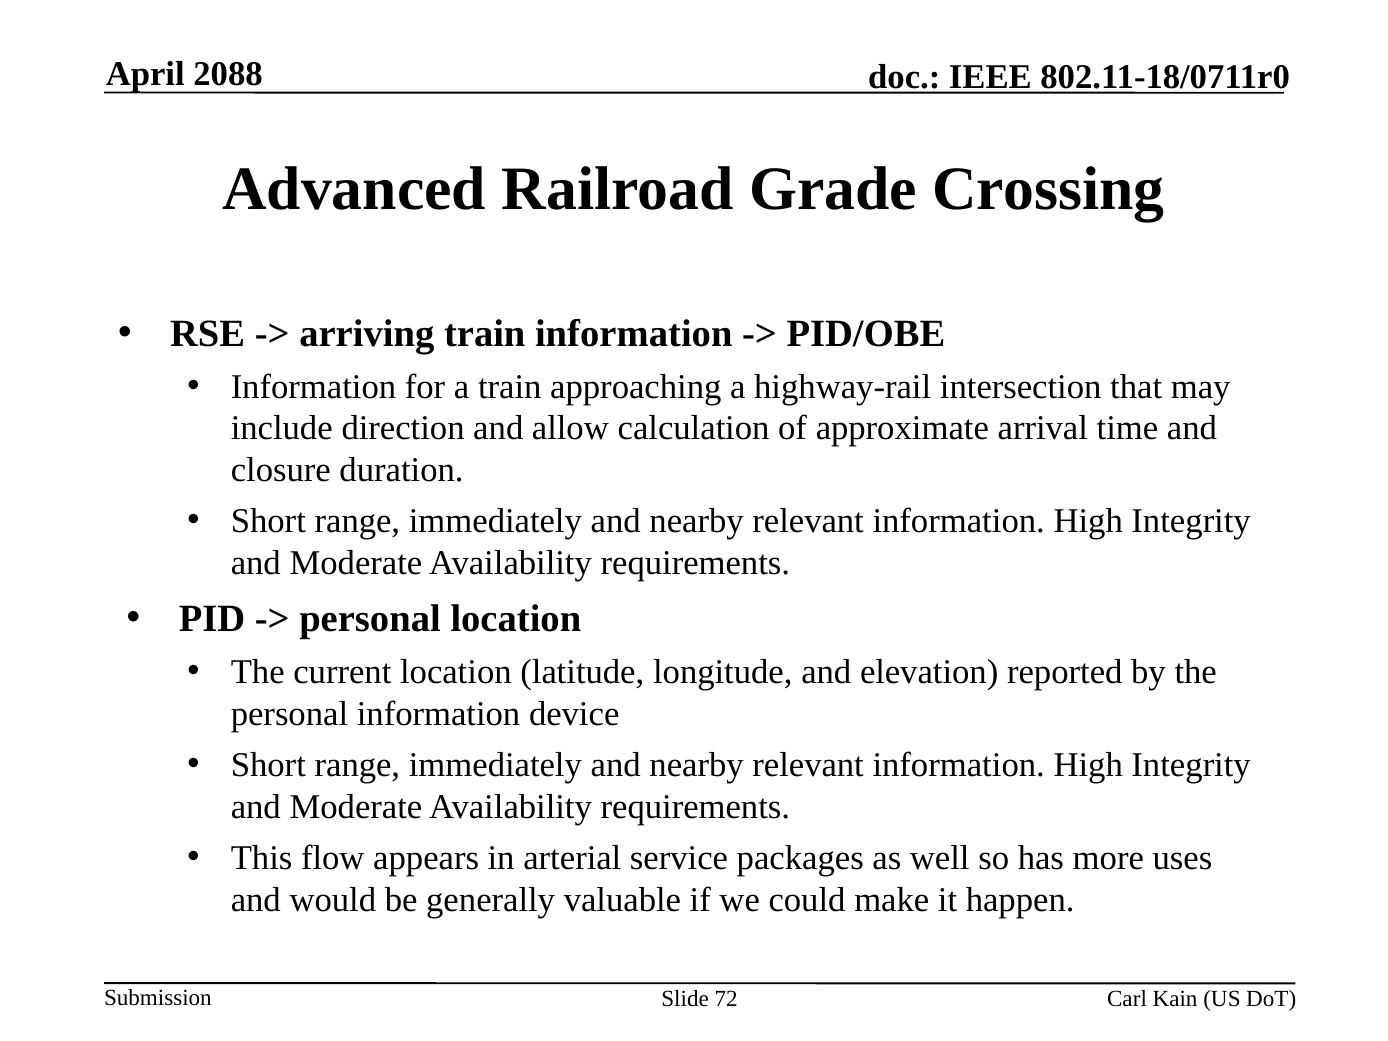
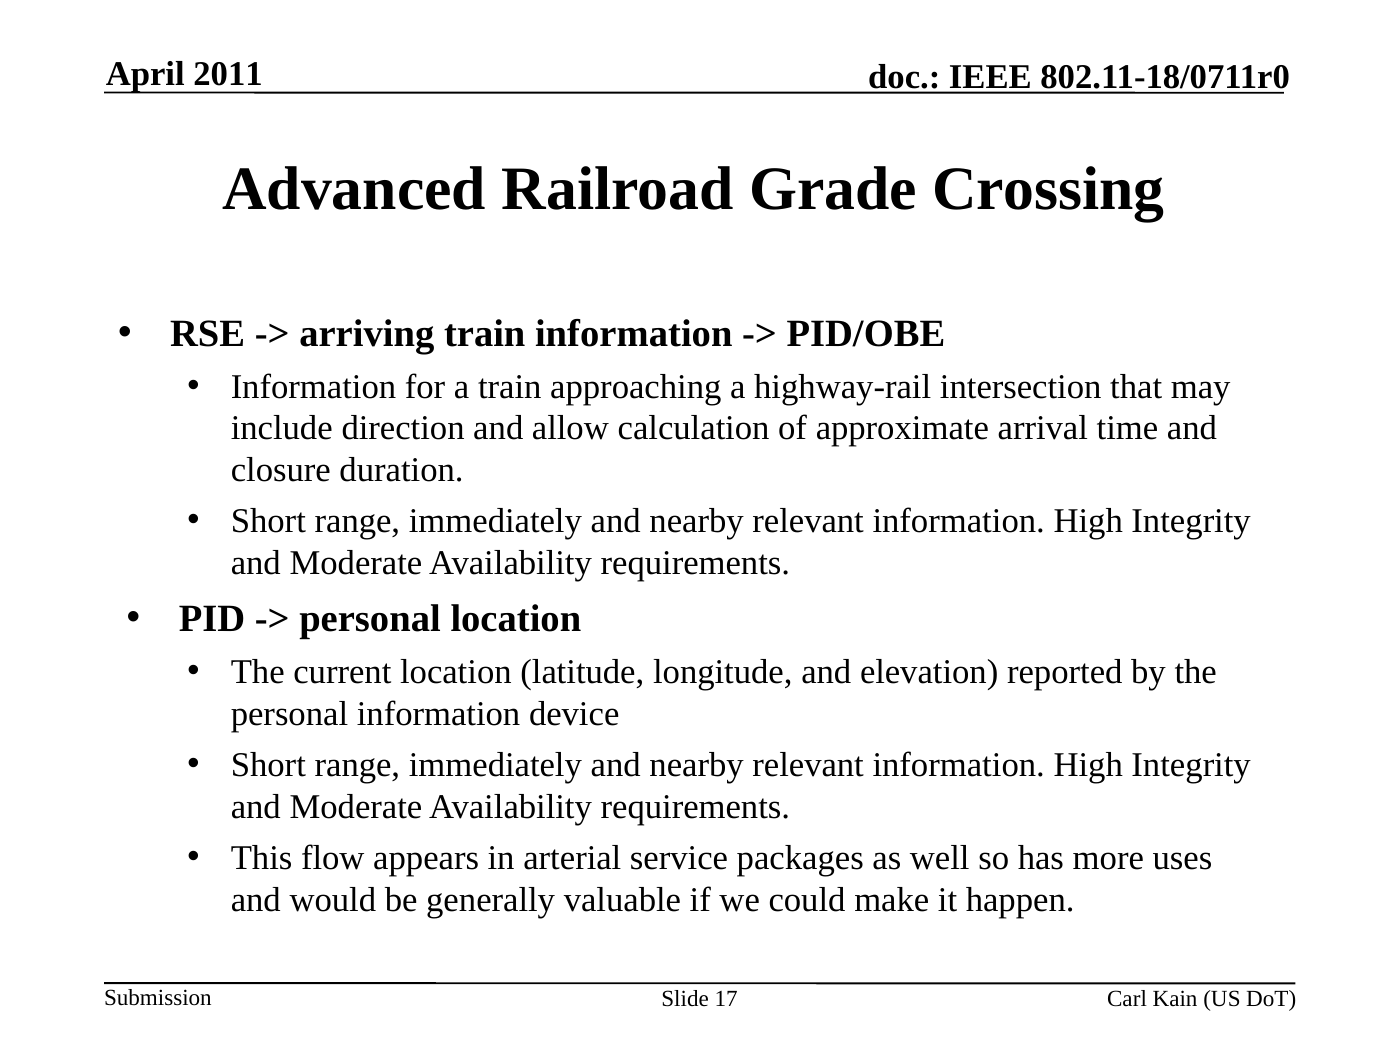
2088: 2088 -> 2011
72: 72 -> 17
